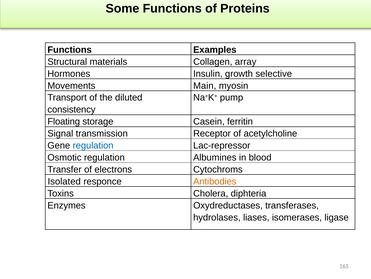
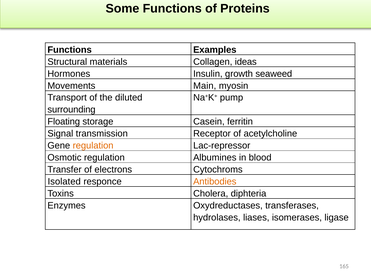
array: array -> ideas
selective: selective -> seaweed
consistency: consistency -> surrounding
regulation at (93, 145) colour: blue -> orange
